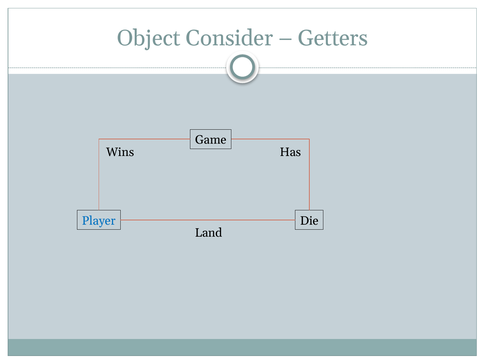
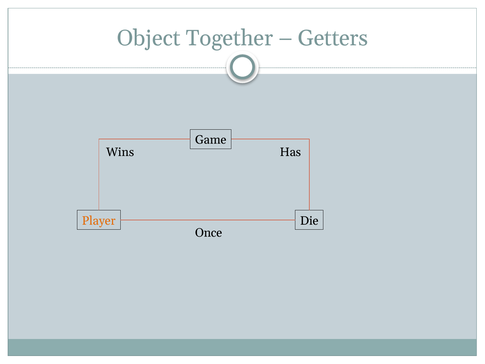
Consider: Consider -> Together
Player colour: blue -> orange
Land: Land -> Once
